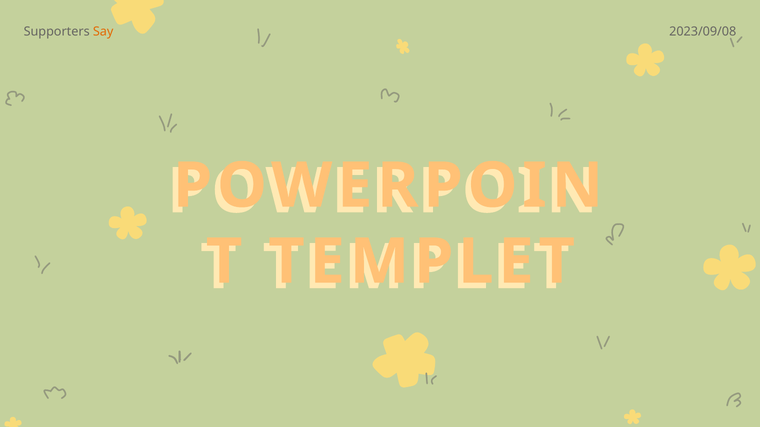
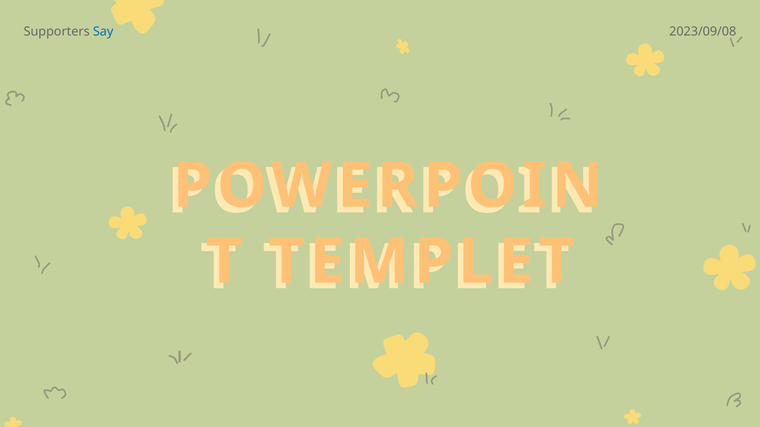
Say colour: orange -> blue
